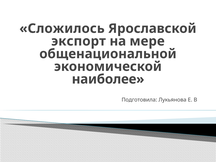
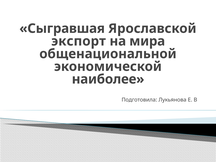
Сложилось: Сложилось -> Сыгравшая
мере: мере -> мира
